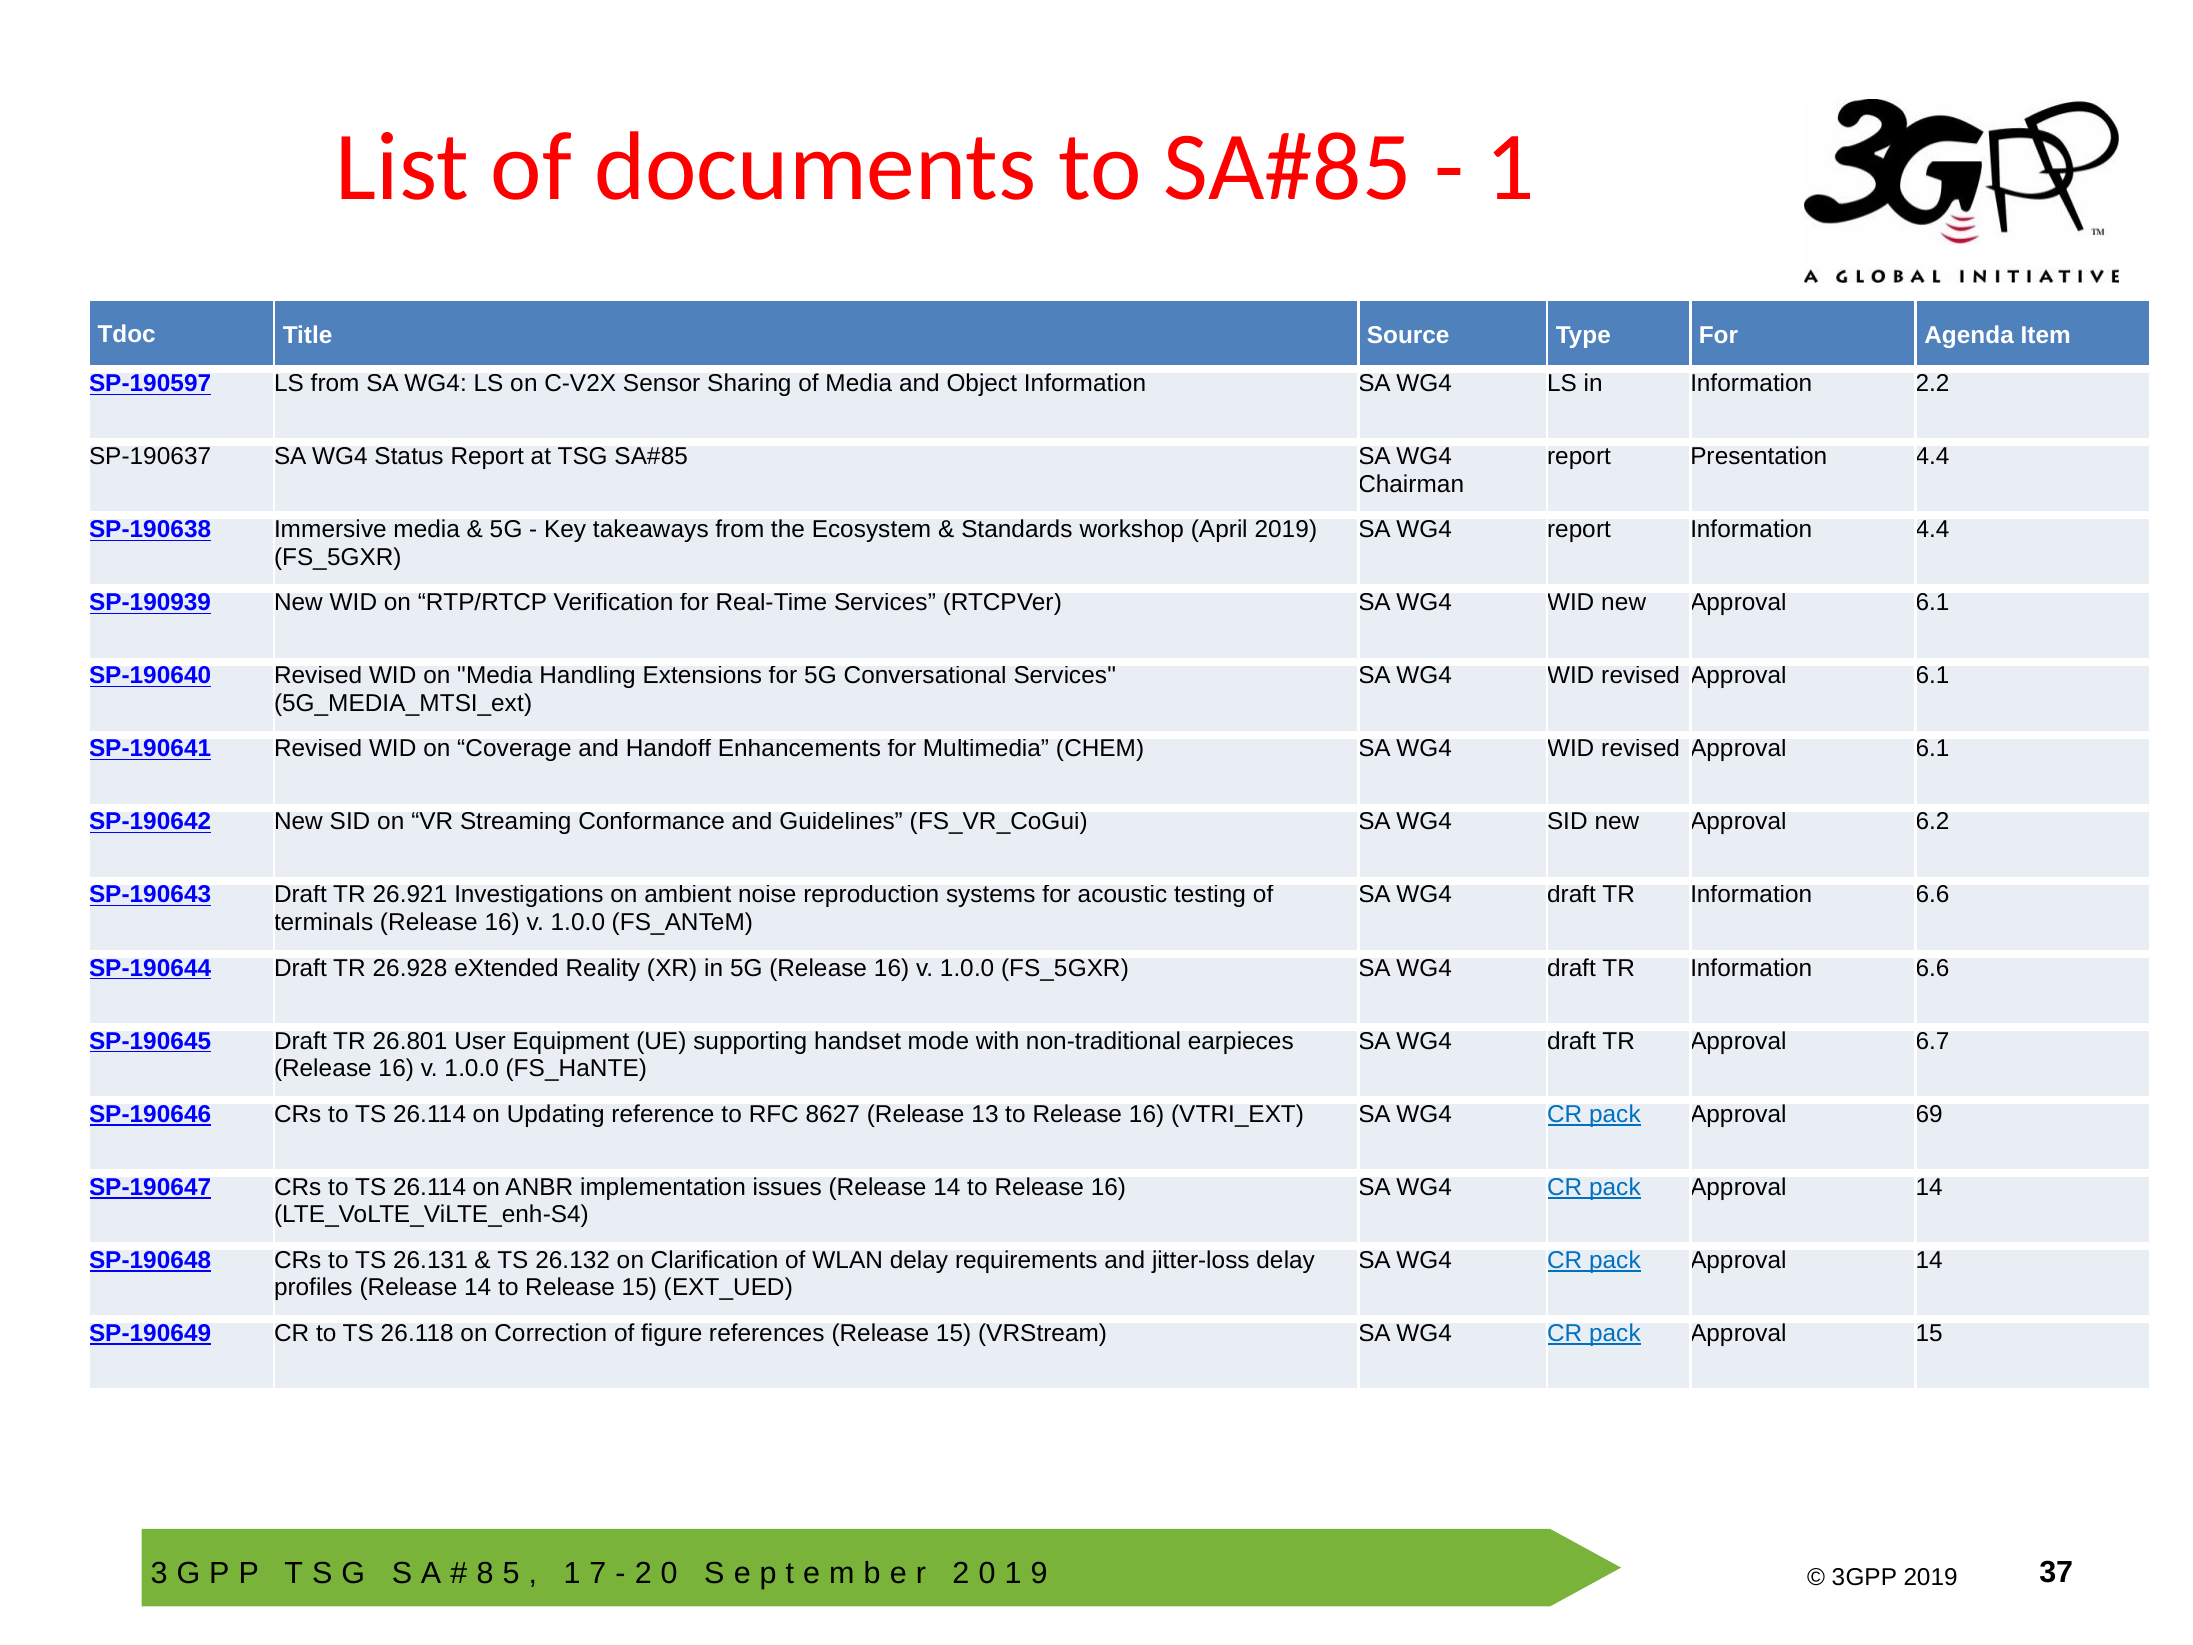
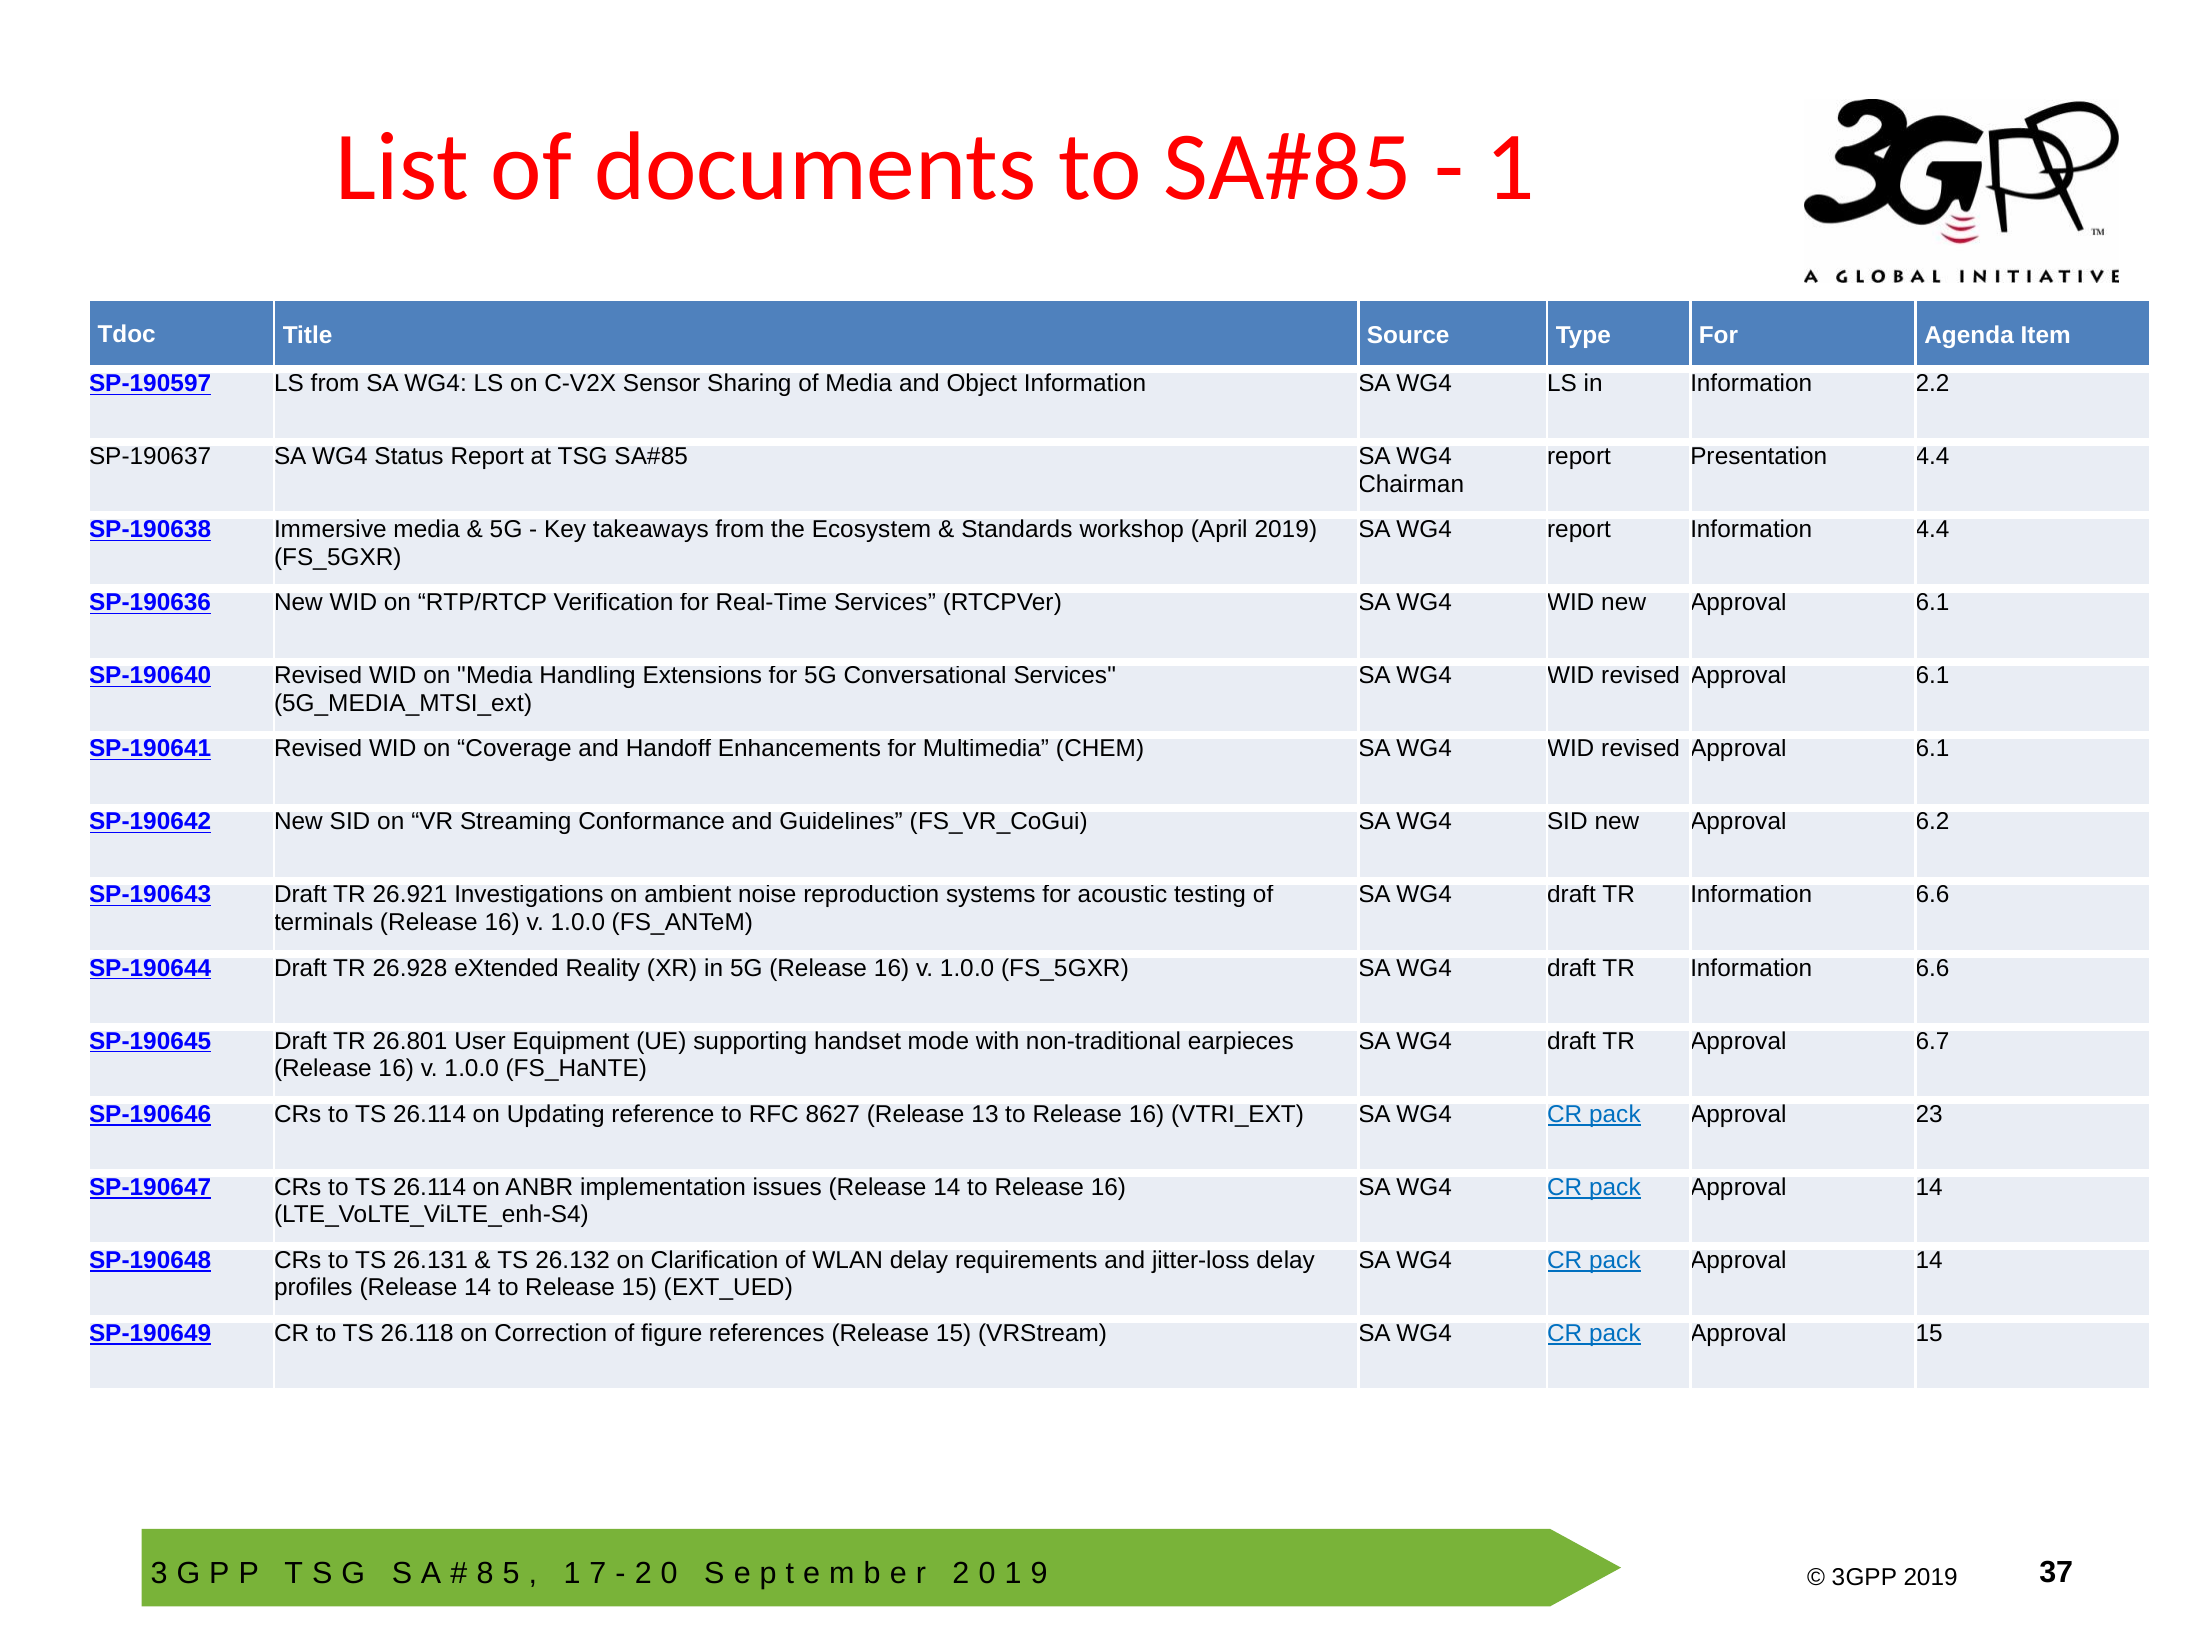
SP-190939: SP-190939 -> SP-190636
69: 69 -> 23
